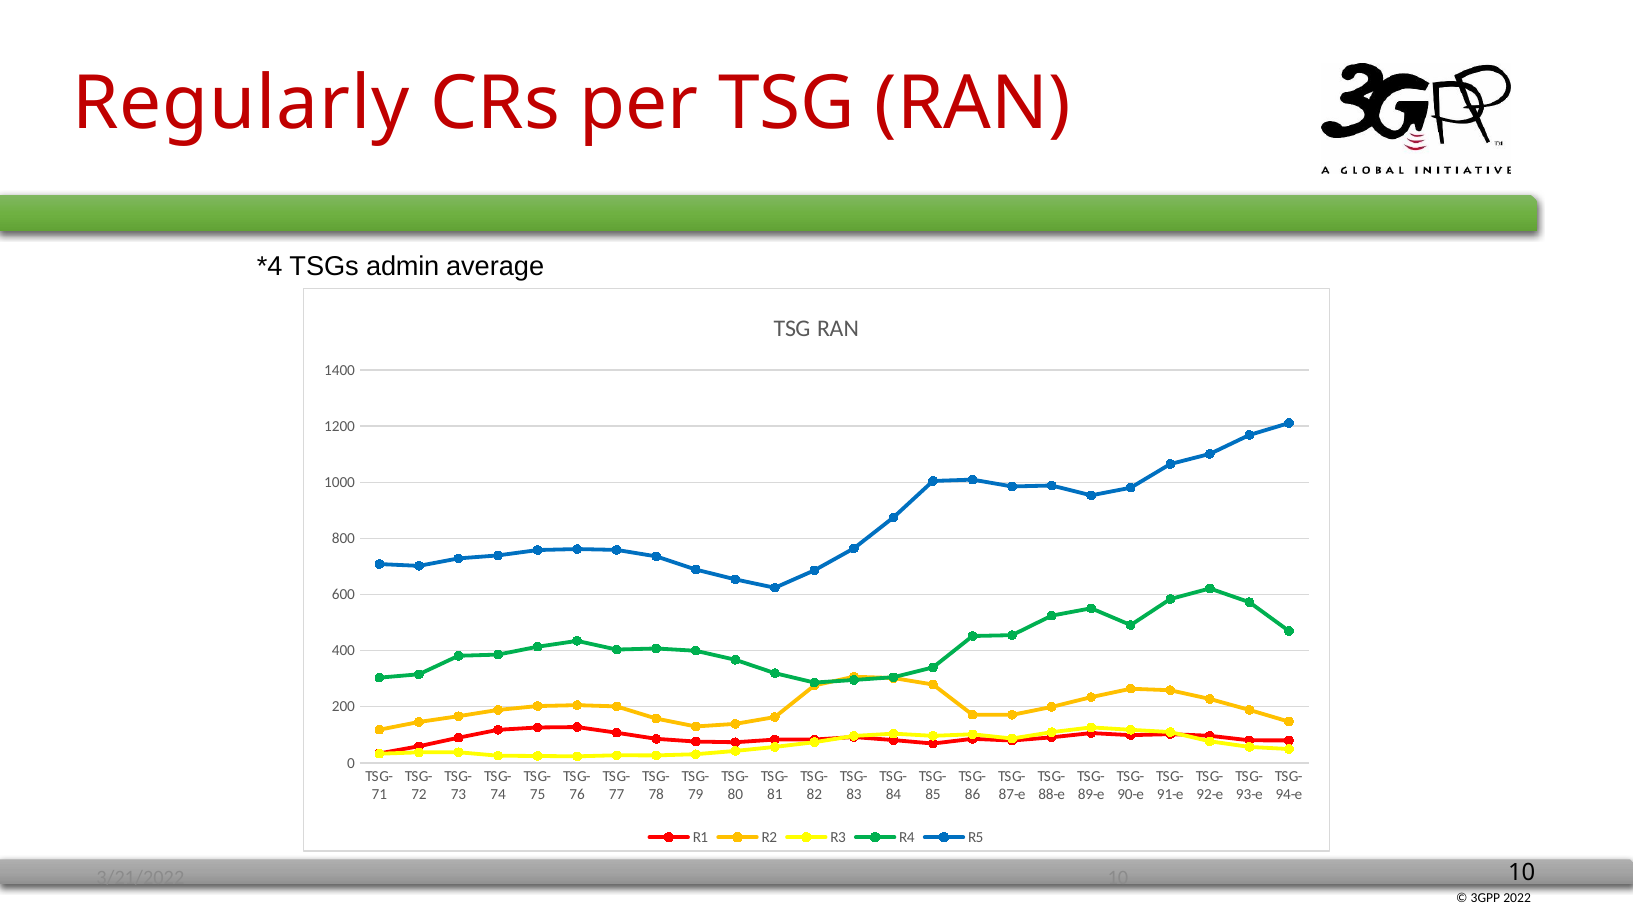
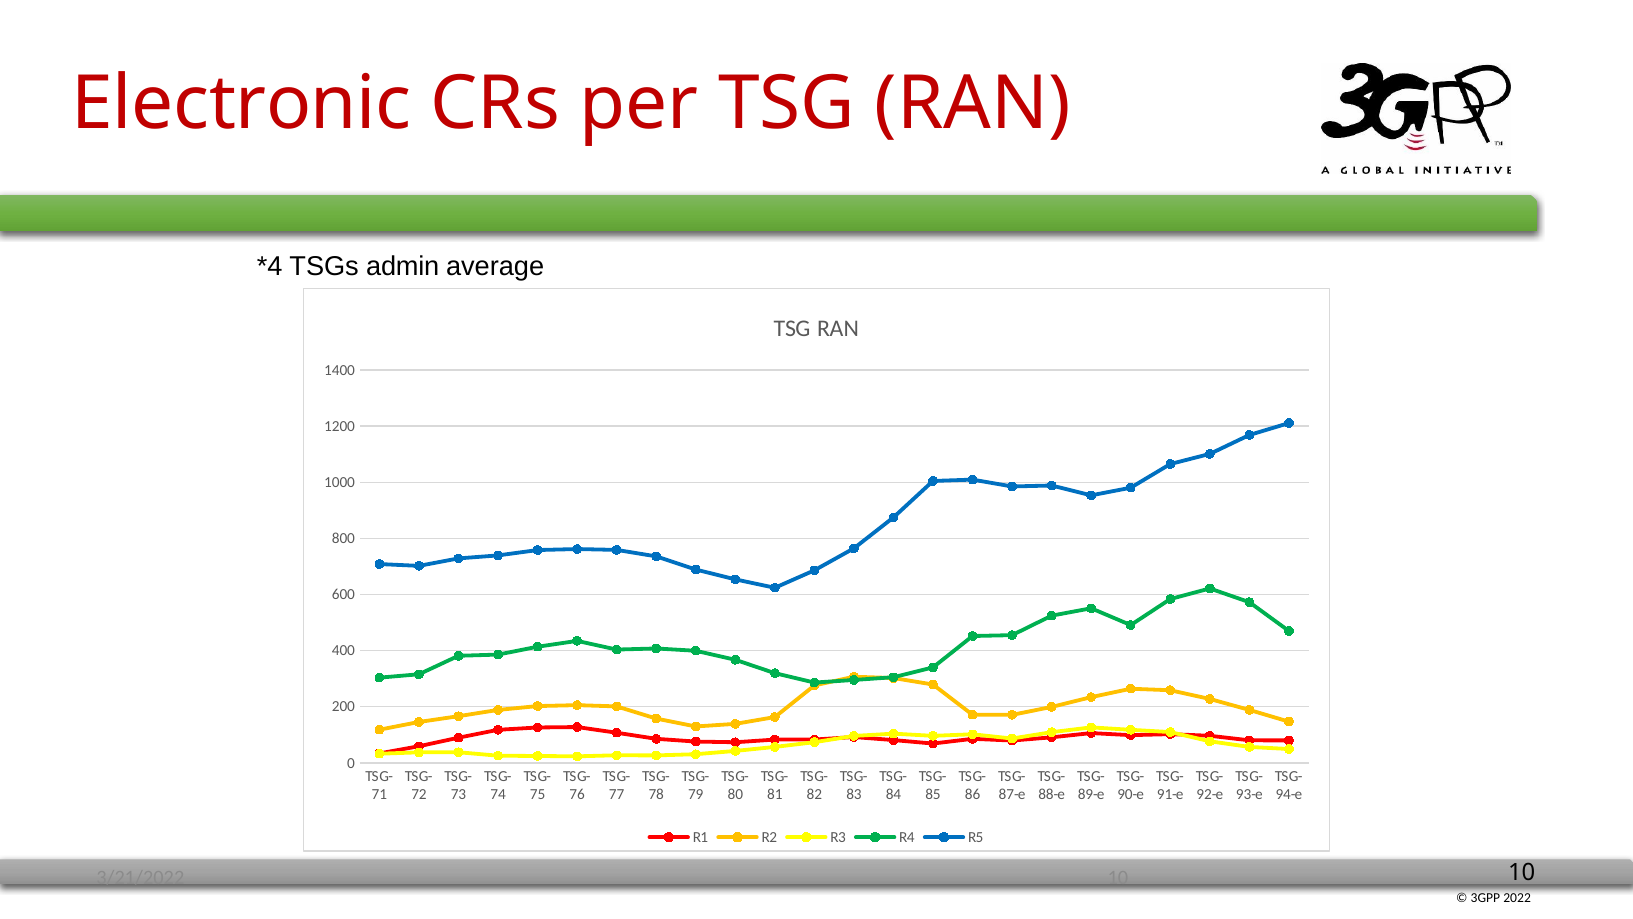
Regularly: Regularly -> Electronic
